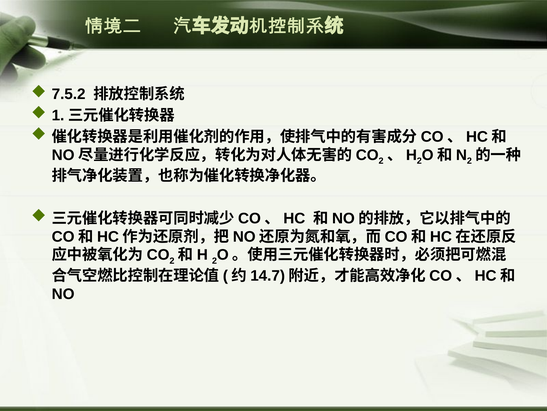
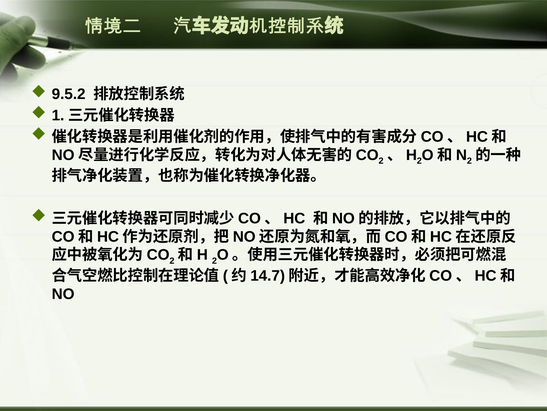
7.5.2: 7.5.2 -> 9.5.2
